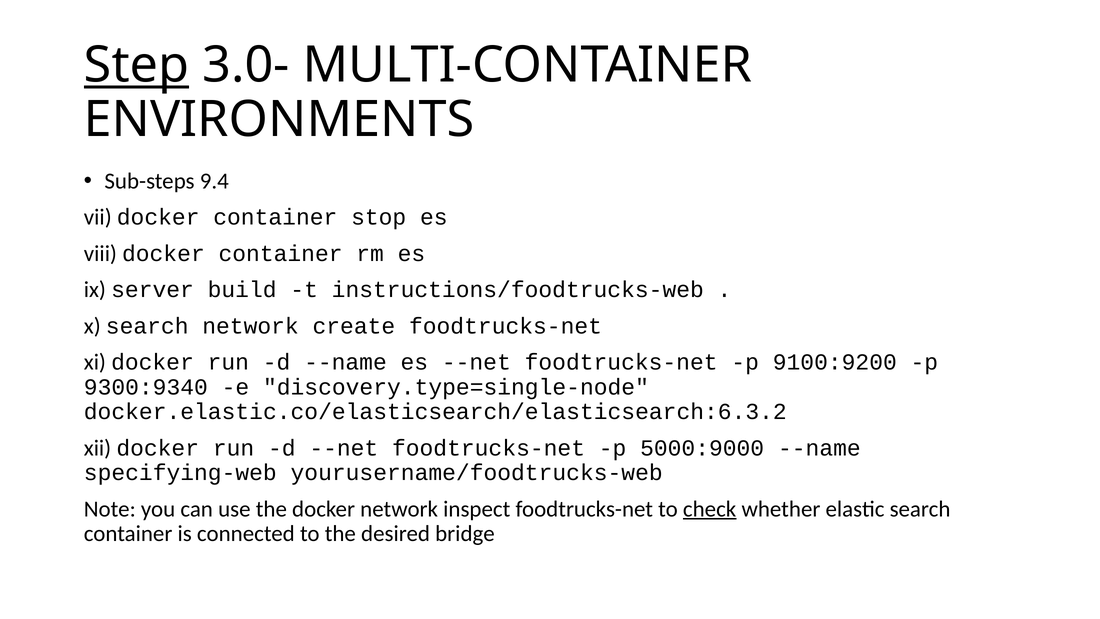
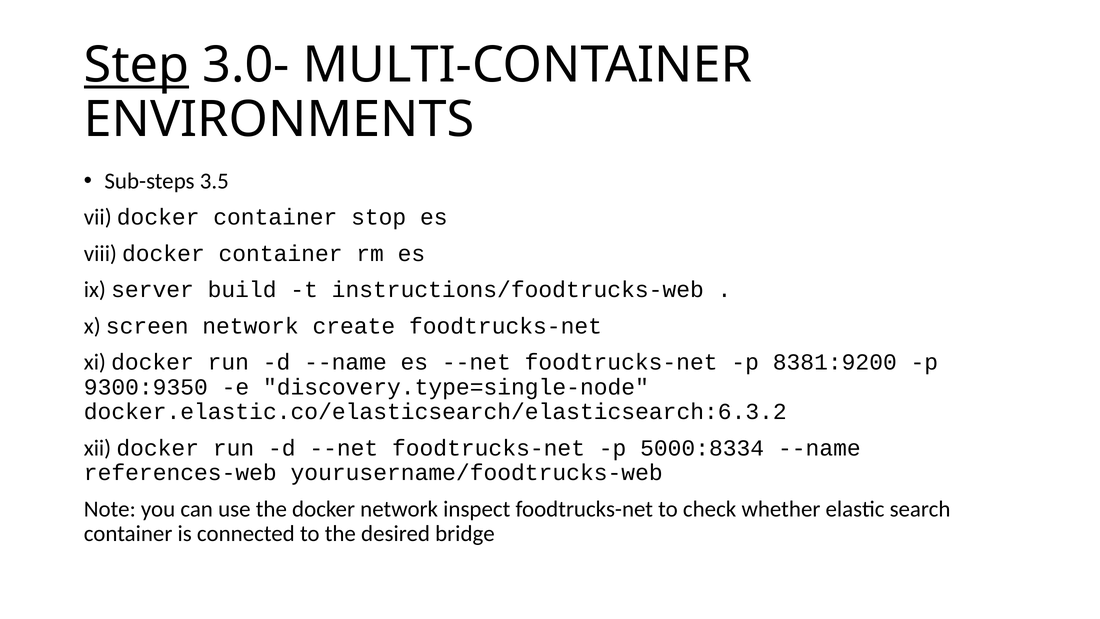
9.4: 9.4 -> 3.5
x search: search -> screen
9100:9200: 9100:9200 -> 8381:9200
9300:9340: 9300:9340 -> 9300:9350
5000:9000: 5000:9000 -> 5000:8334
specifying-web: specifying-web -> references-web
check underline: present -> none
